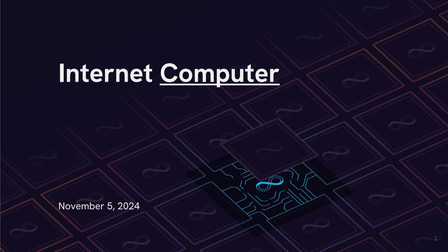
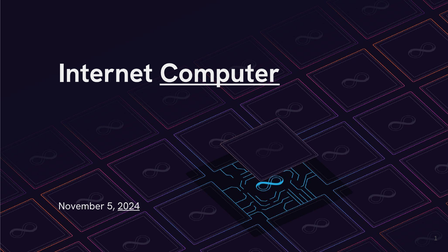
2024 underline: none -> present
